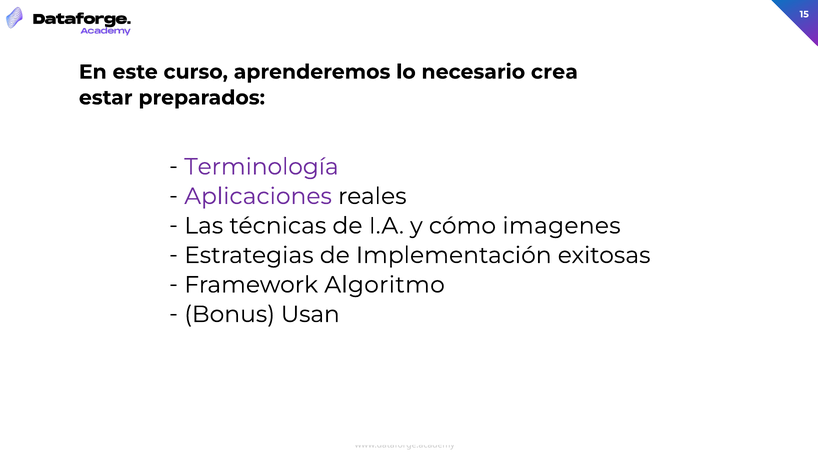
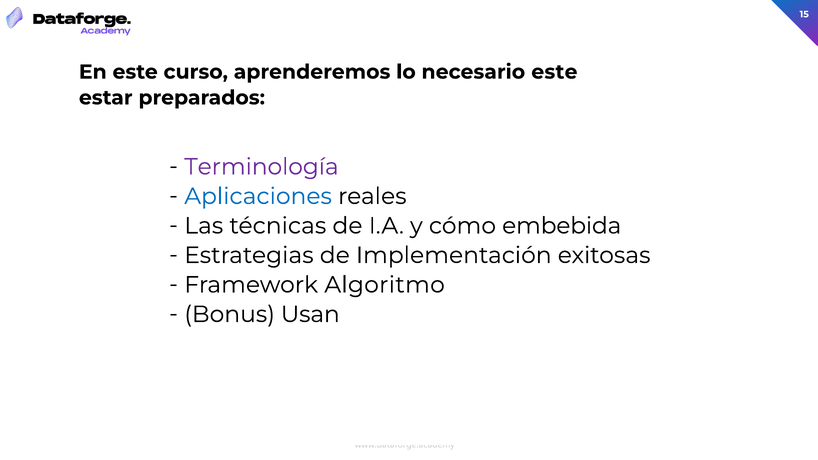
necesario crea: crea -> este
Aplicaciones colour: purple -> blue
imagenes: imagenes -> embebida
